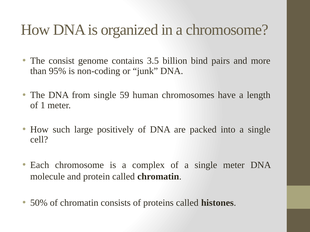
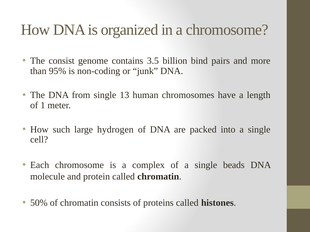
59: 59 -> 13
positively: positively -> hydrogen
single meter: meter -> beads
